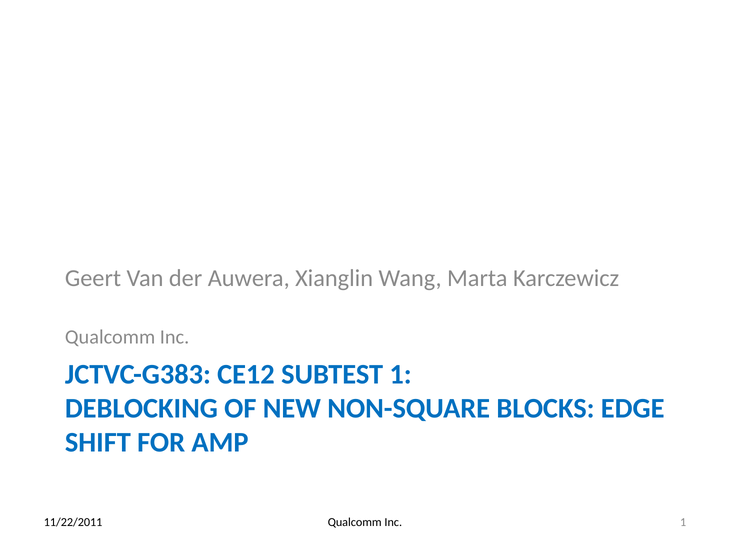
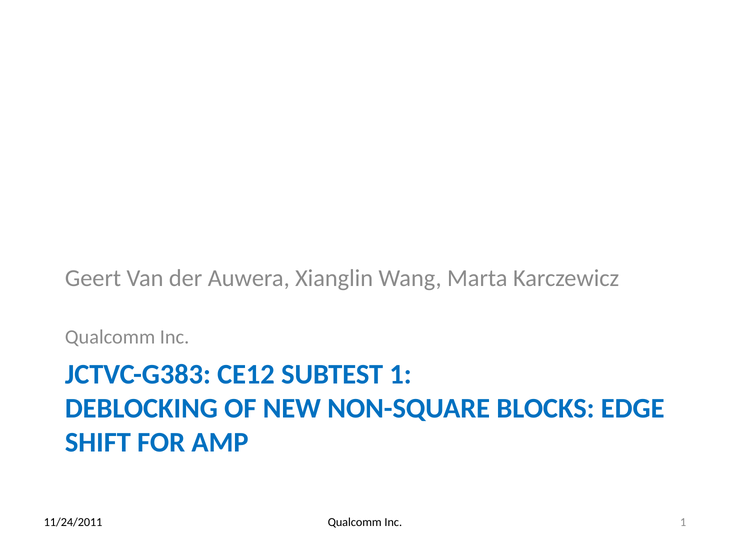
11/22/2011: 11/22/2011 -> 11/24/2011
